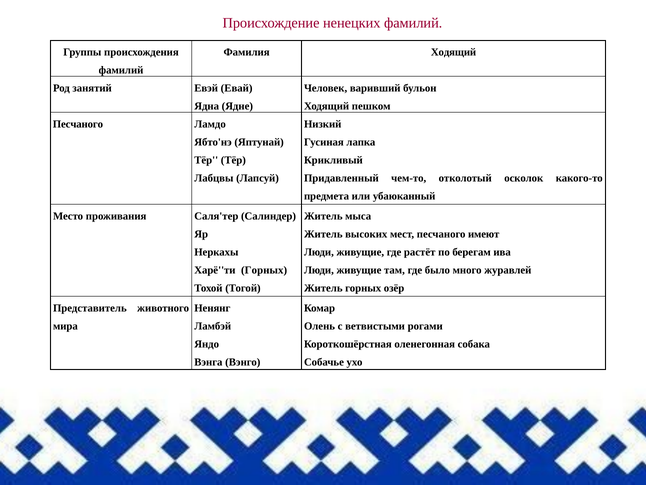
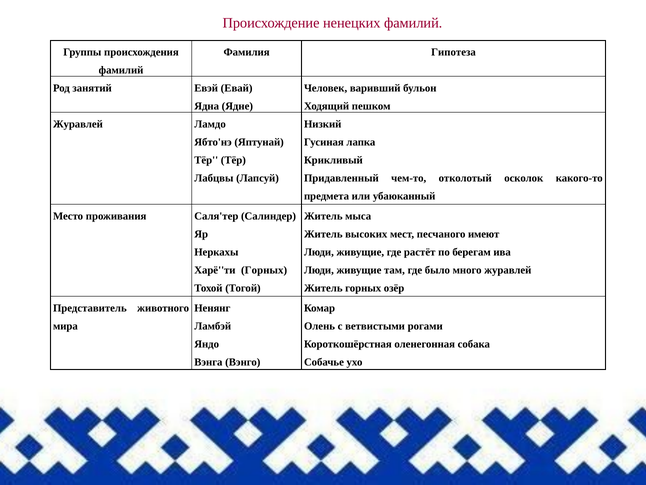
Фамилия Ходящий: Ходящий -> Гипотеза
Песчаного at (78, 124): Песчаного -> Журавлей
